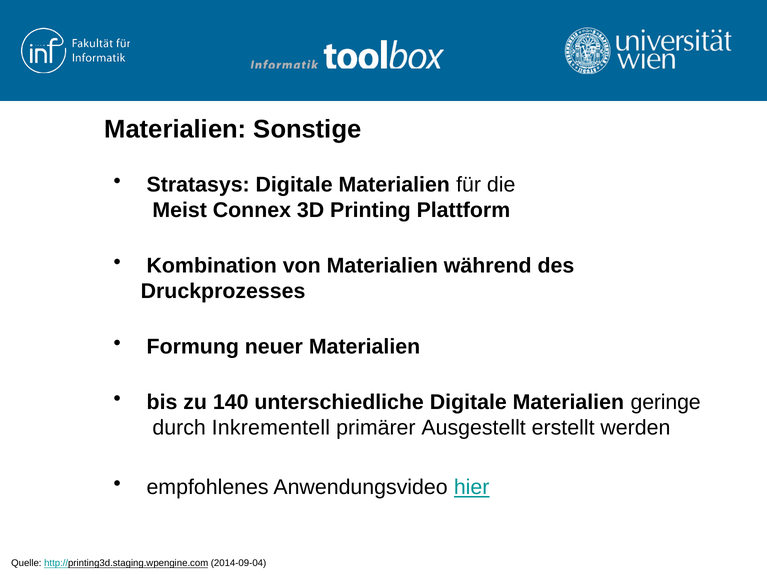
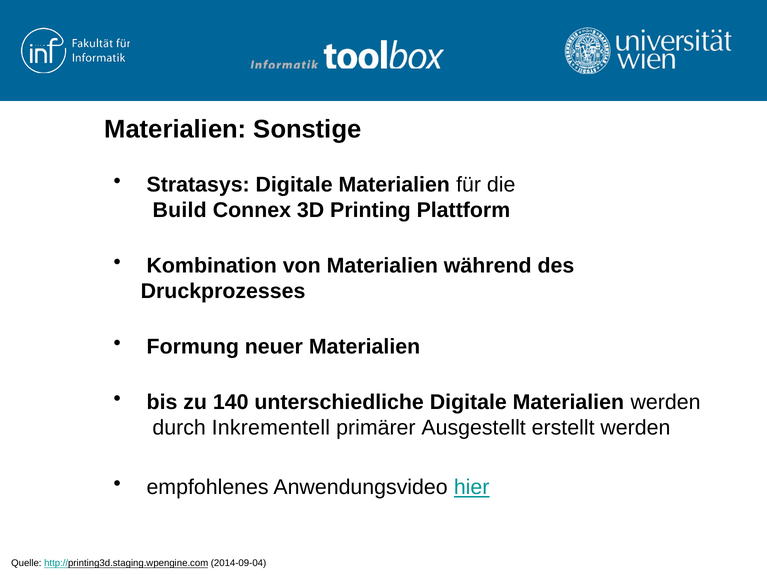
Meist: Meist -> Build
Materialien geringe: geringe -> werden
